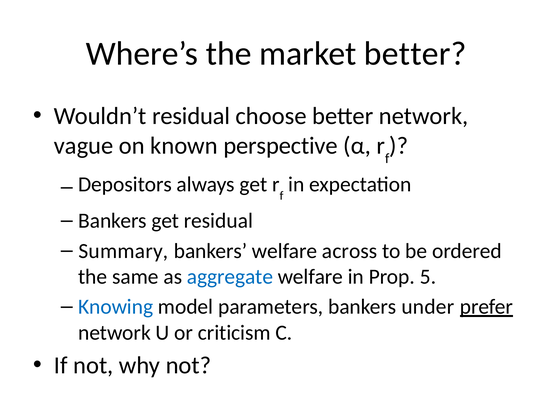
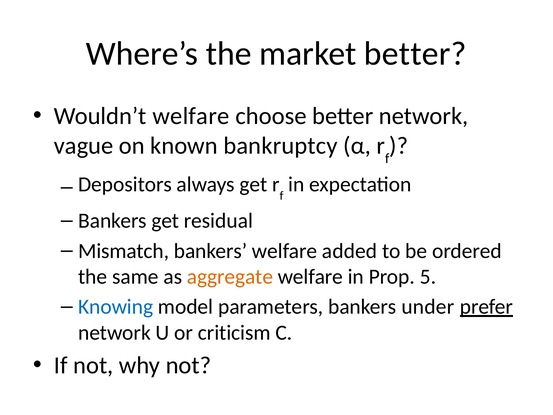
Wouldn’t residual: residual -> welfare
perspective: perspective -> bankruptcy
Summary: Summary -> Mismatch
across: across -> added
aggregate colour: blue -> orange
